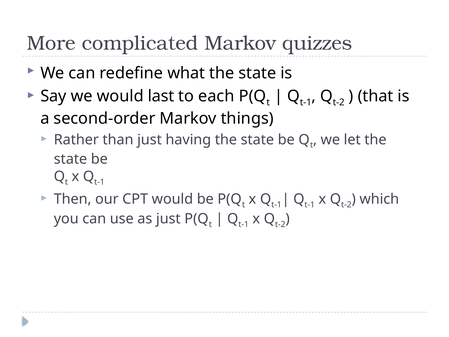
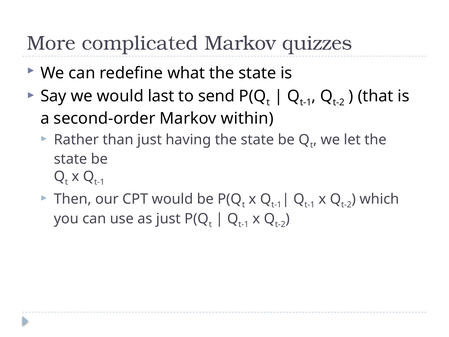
each: each -> send
things: things -> within
